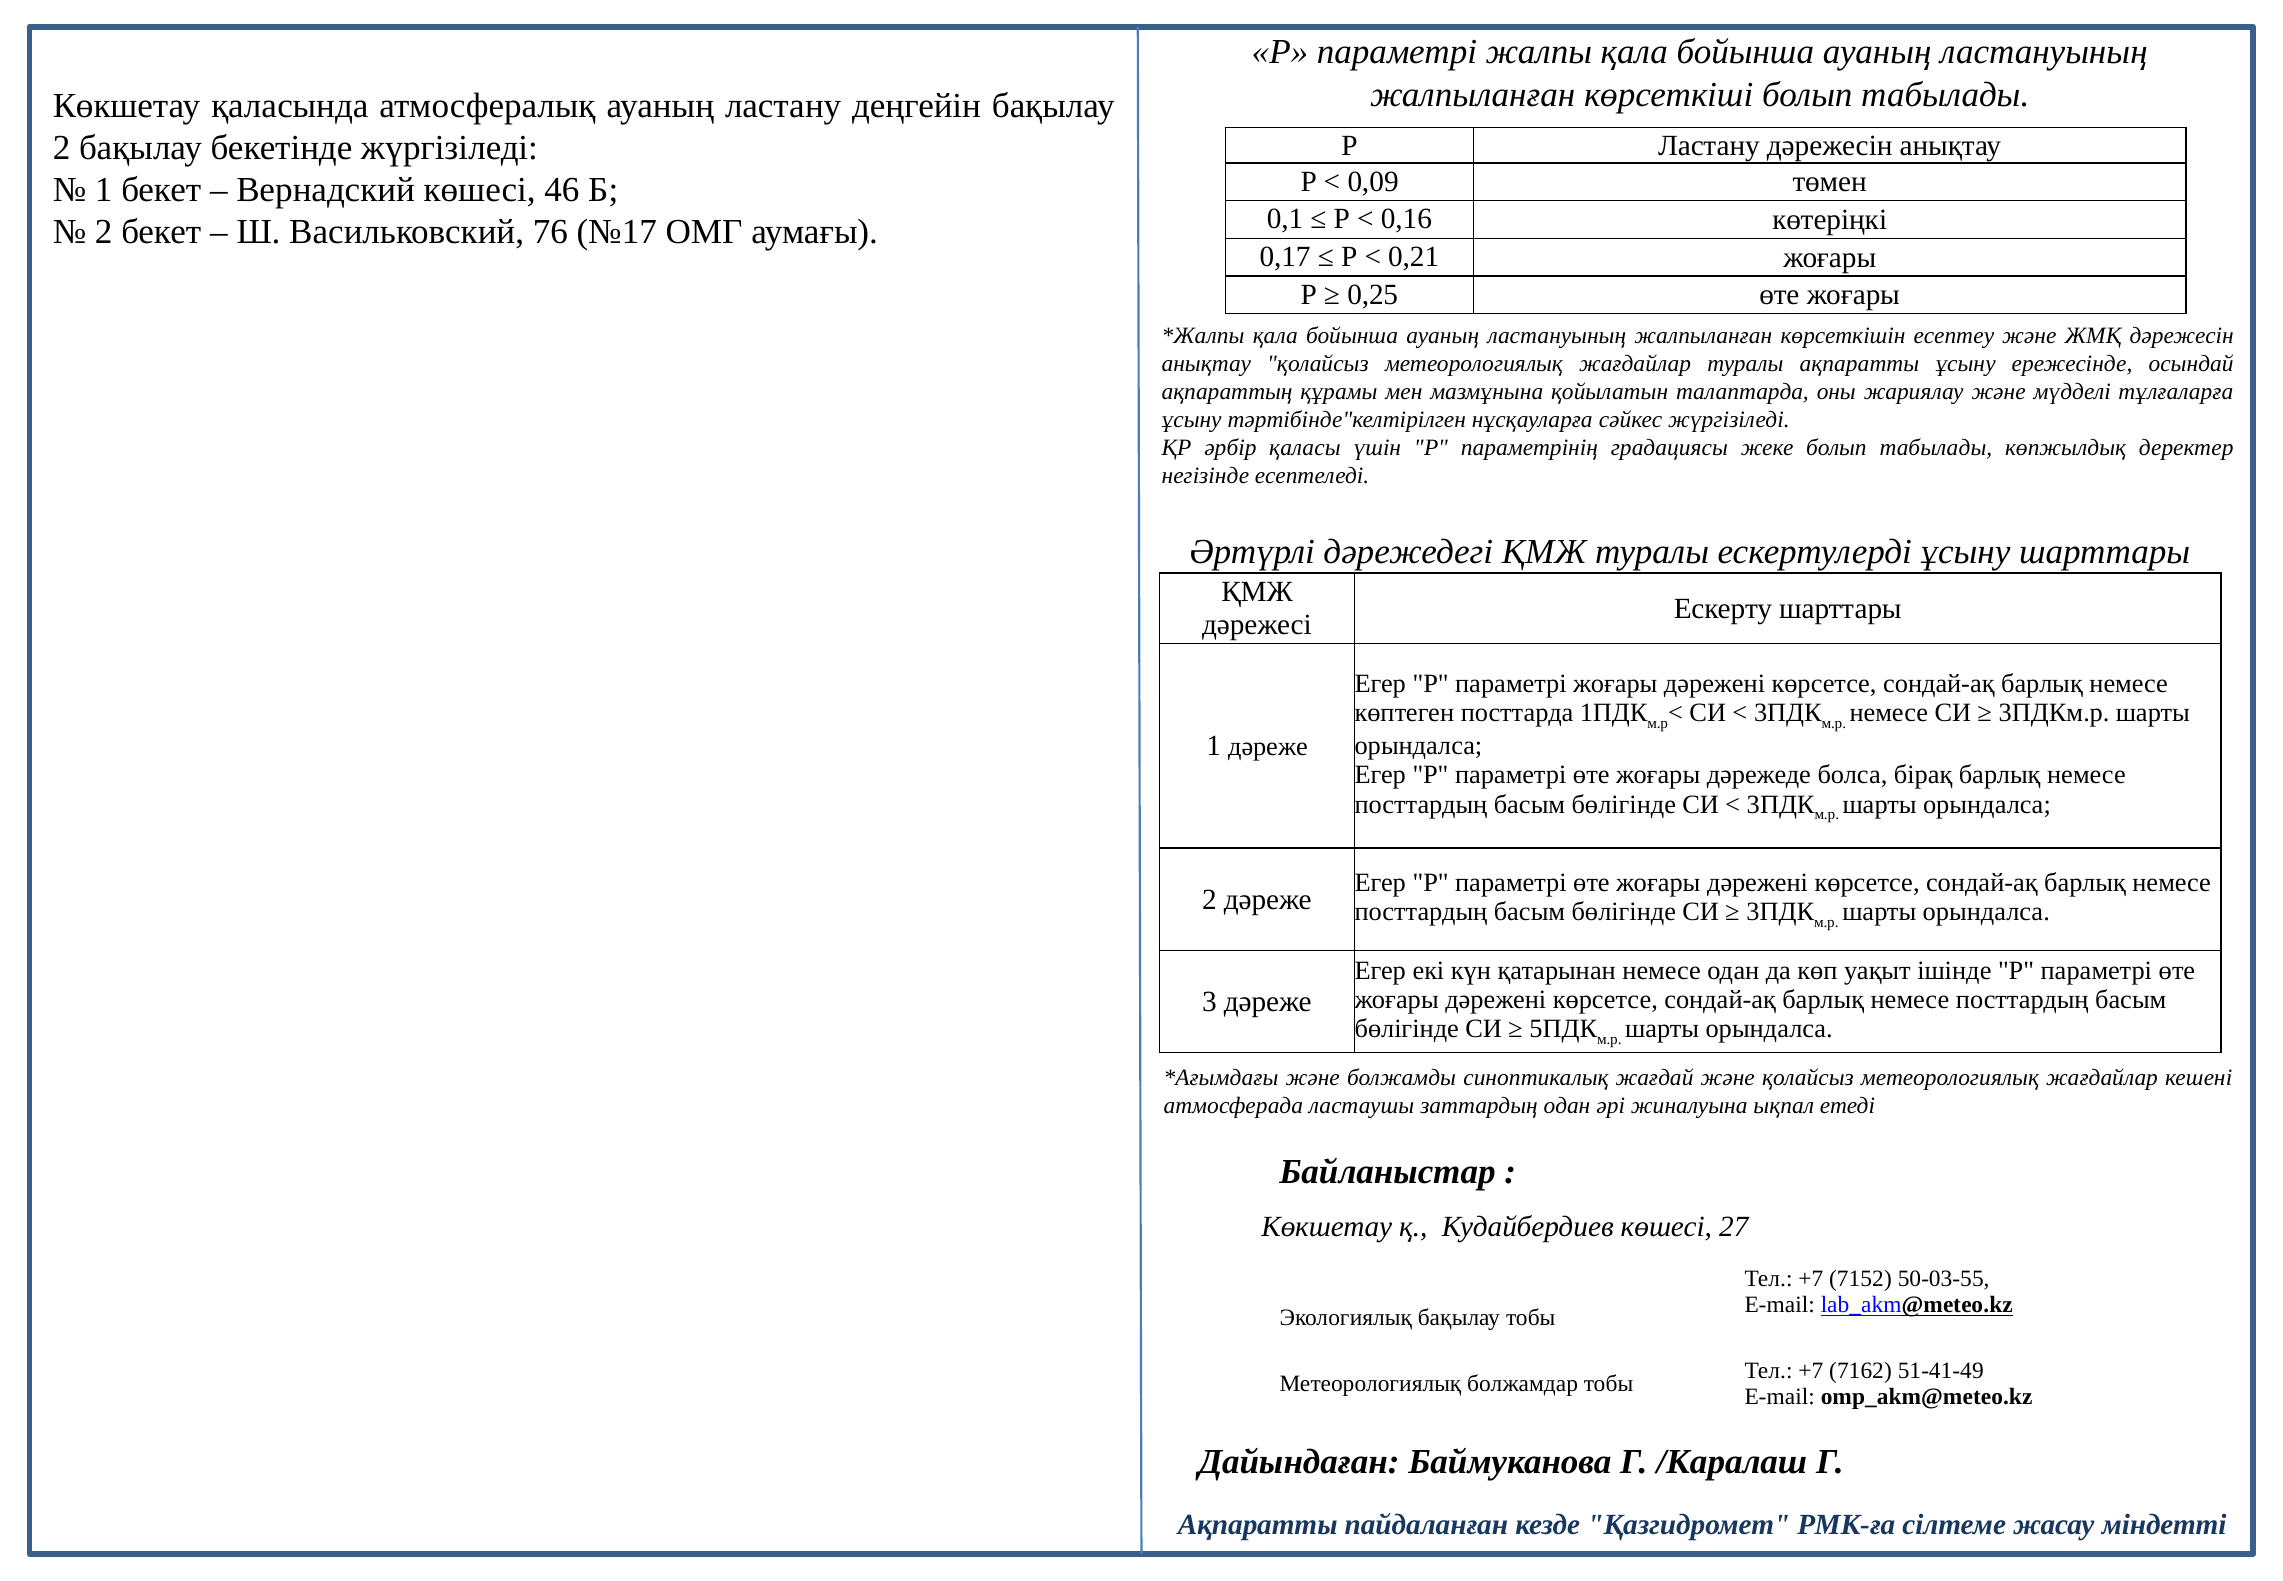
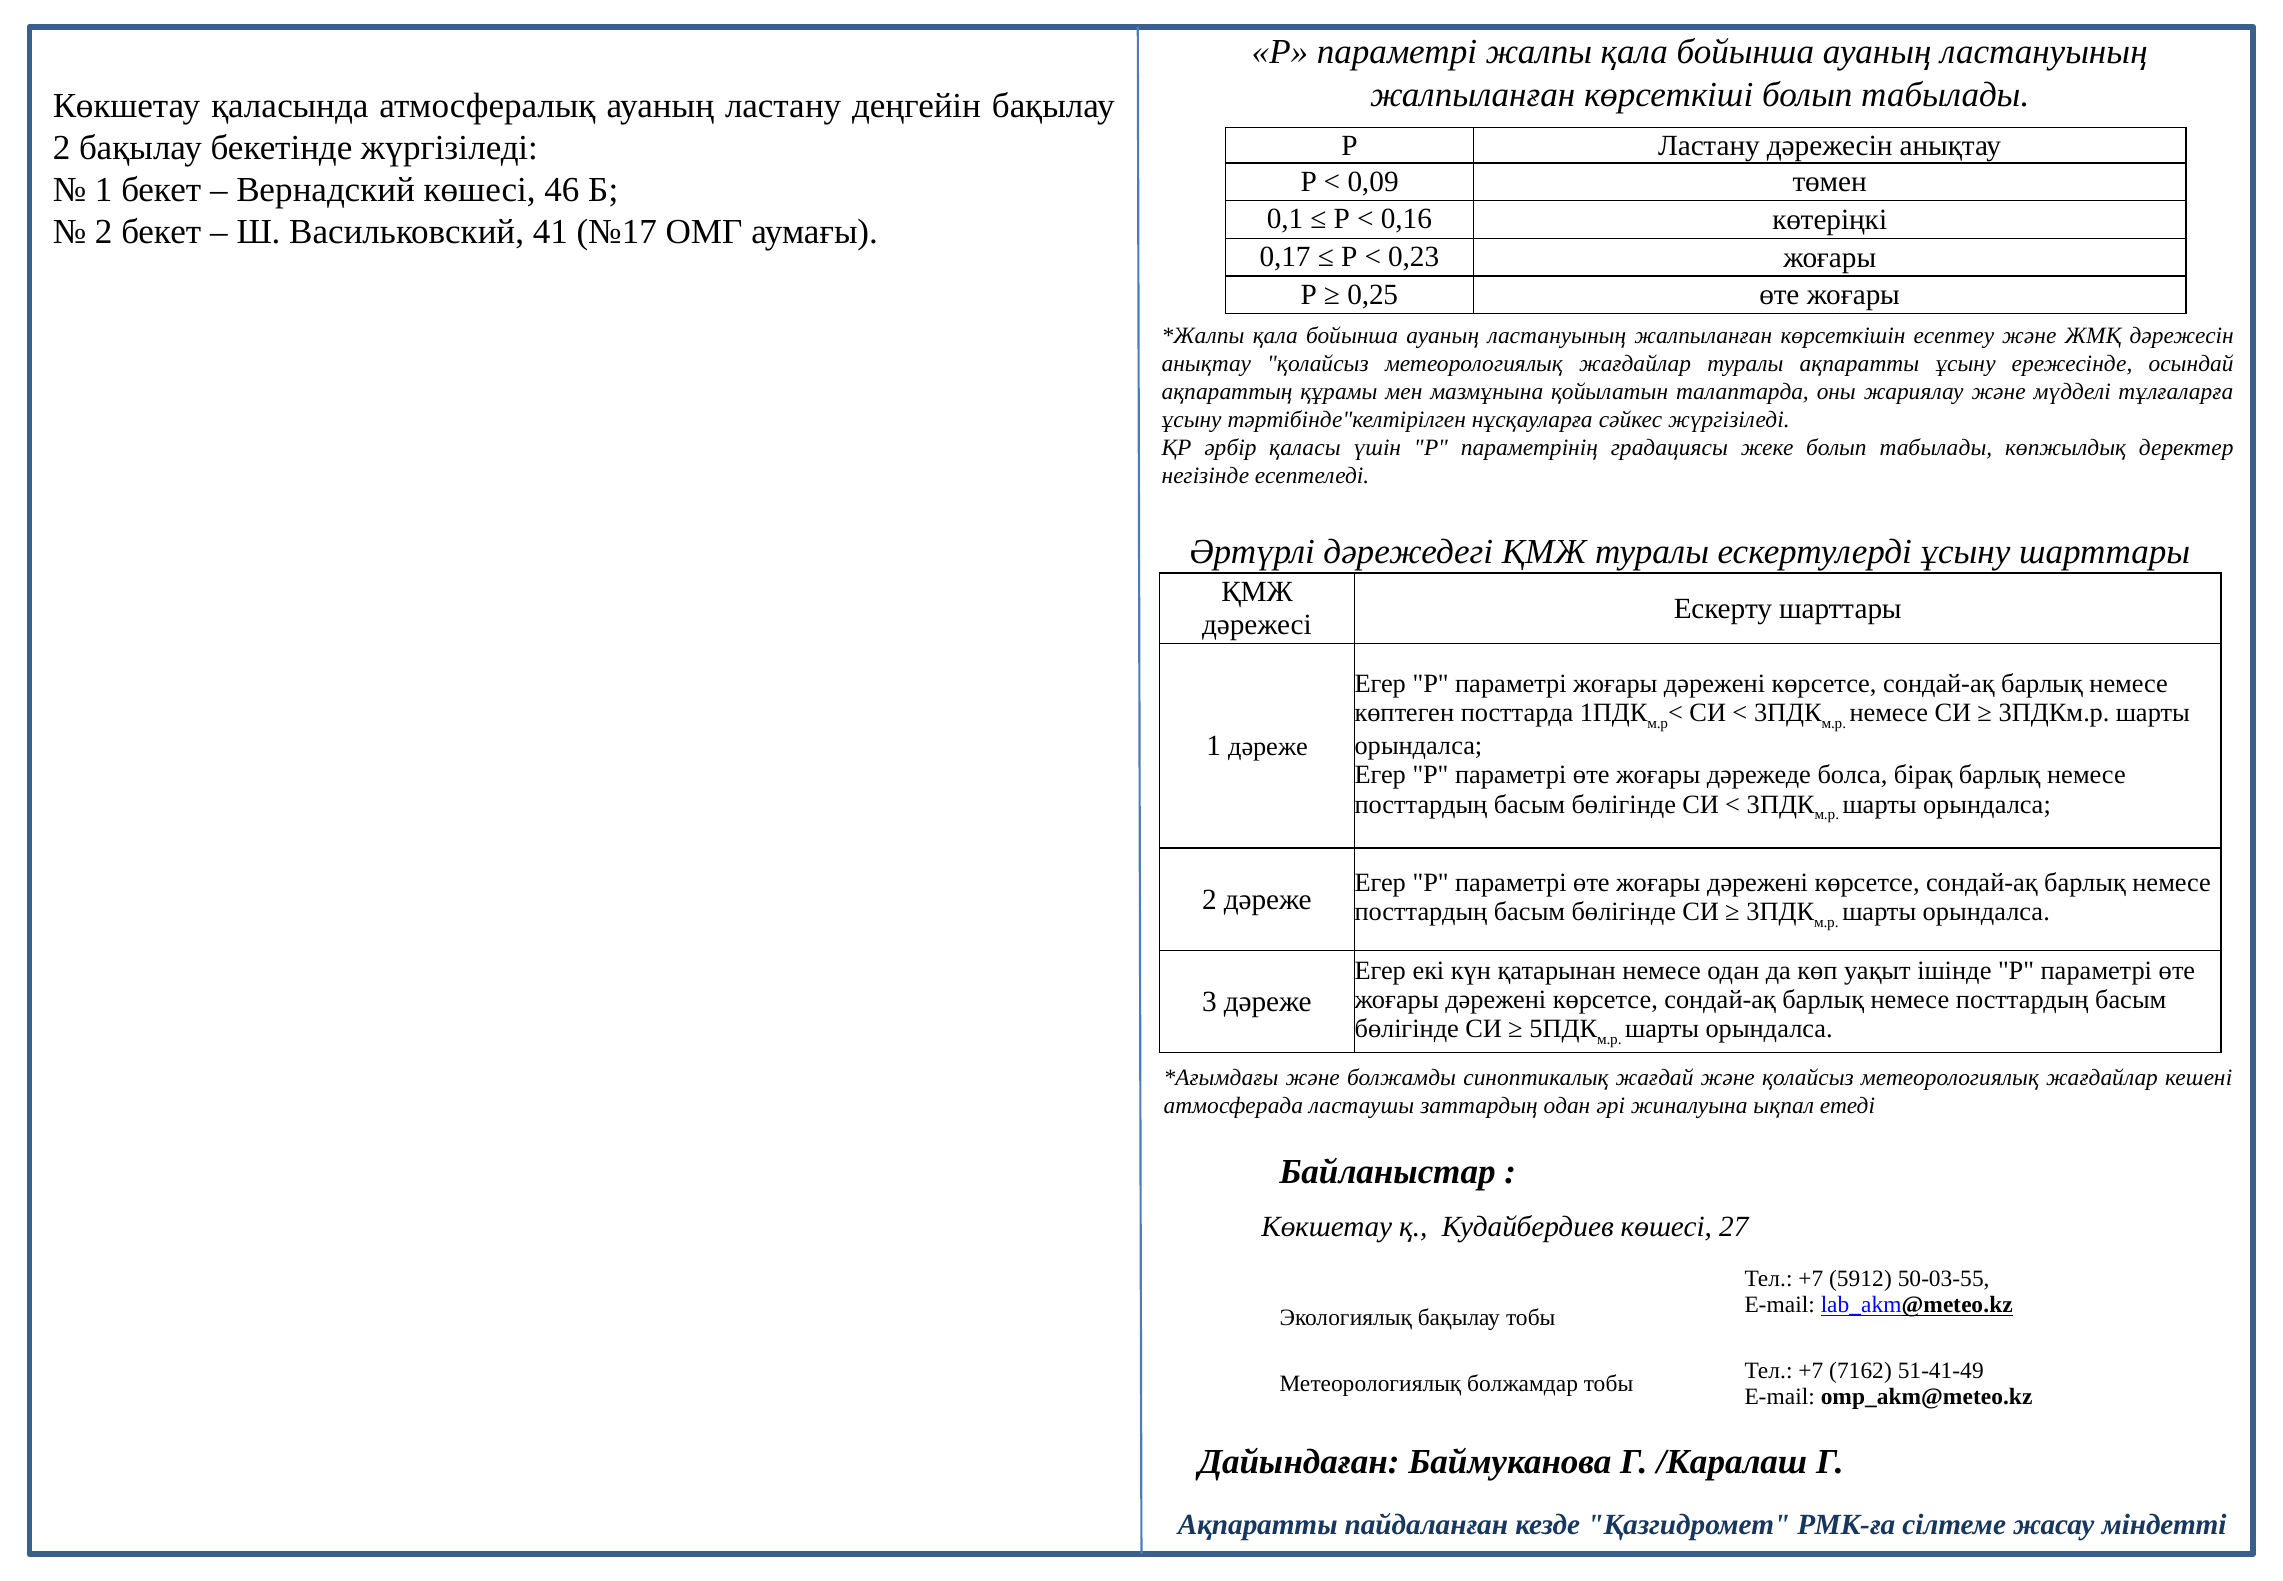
76: 76 -> 41
0,21: 0,21 -> 0,23
7152: 7152 -> 5912
